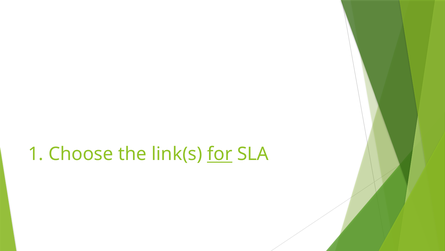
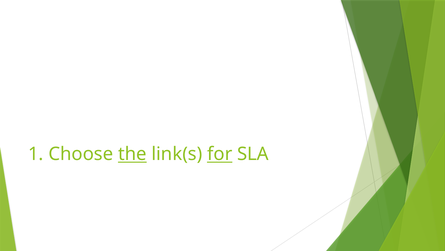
the underline: none -> present
